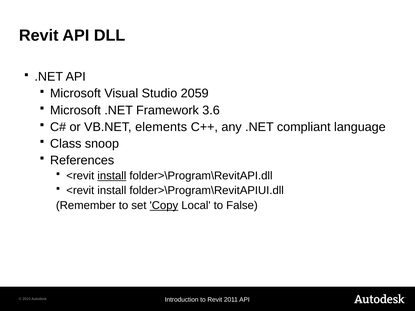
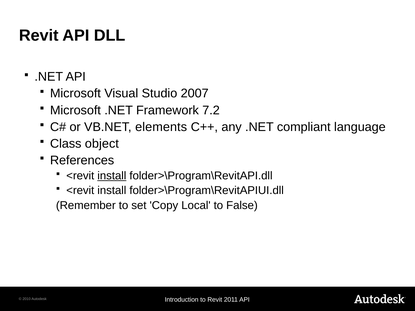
2059: 2059 -> 2007
3.6: 3.6 -> 7.2
snoop: snoop -> object
Copy underline: present -> none
